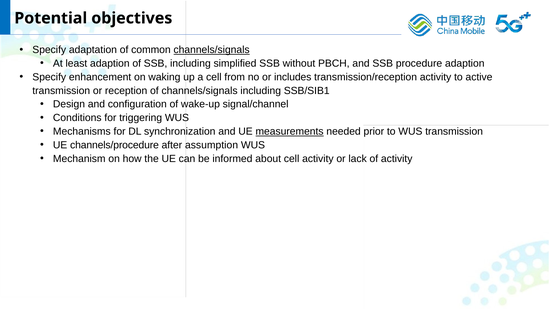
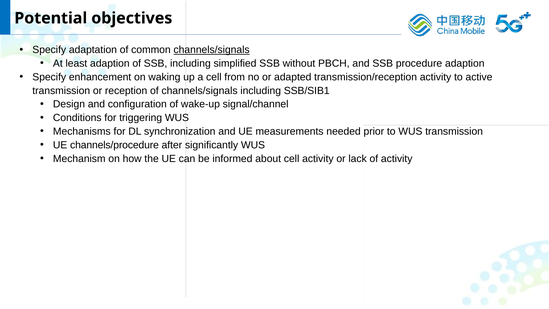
includes: includes -> adapted
measurements underline: present -> none
assumption: assumption -> significantly
